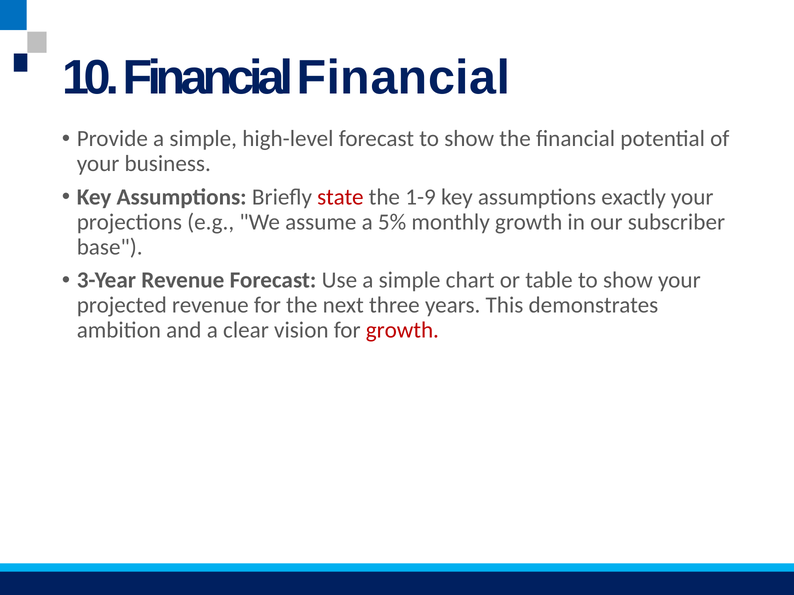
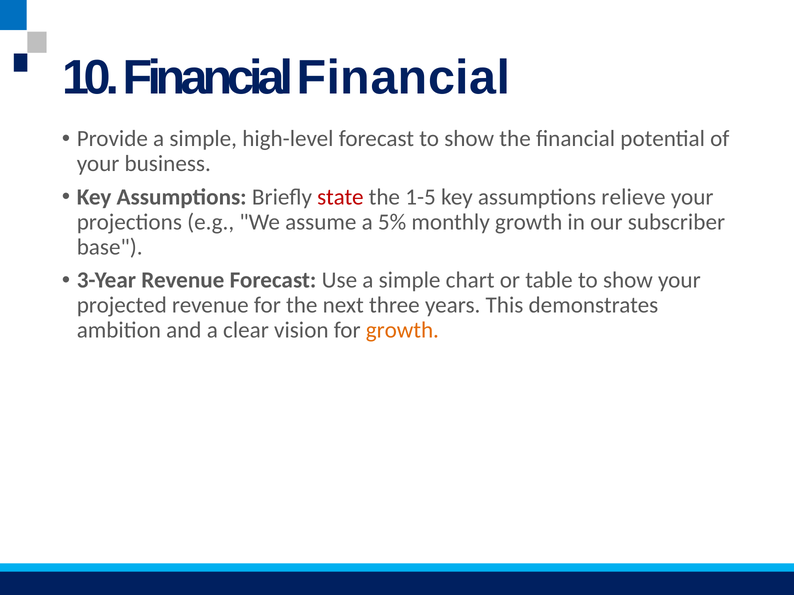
1-9: 1-9 -> 1-5
exactly: exactly -> relieve
growth at (402, 331) colour: red -> orange
